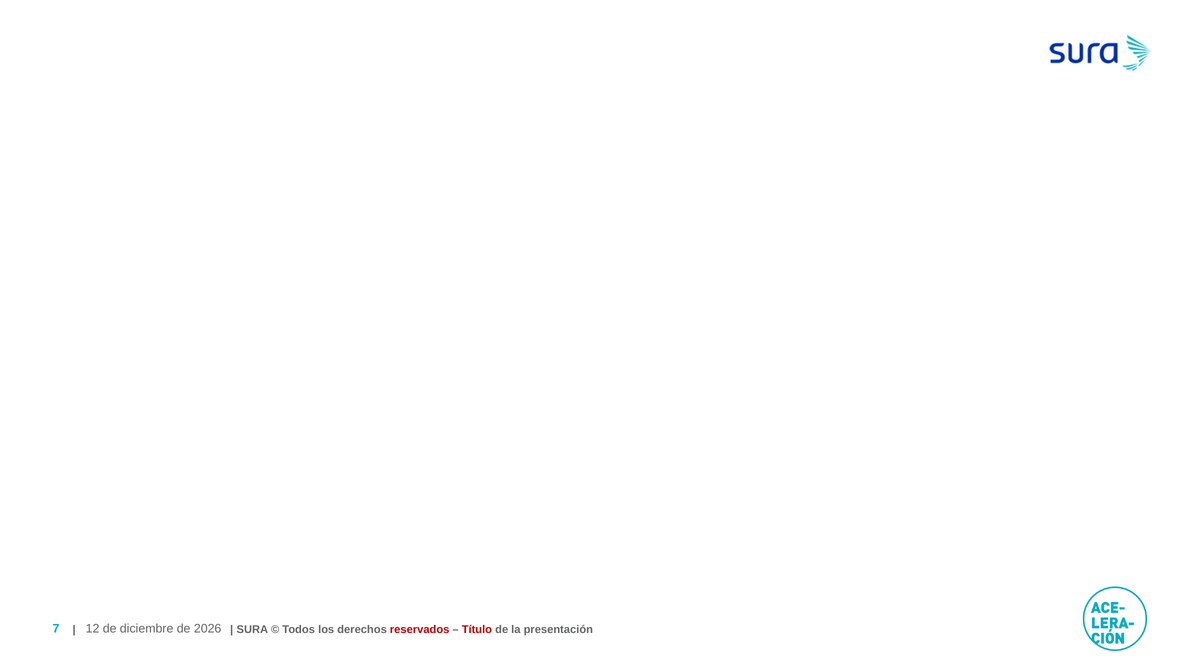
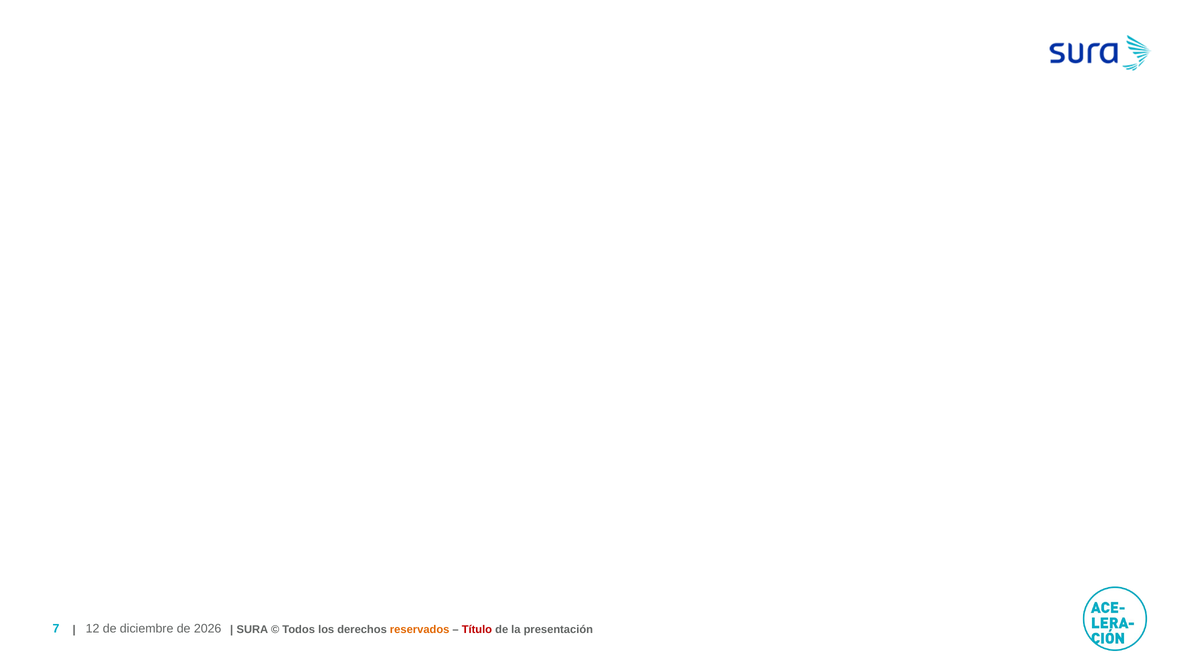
reservados colour: red -> orange
